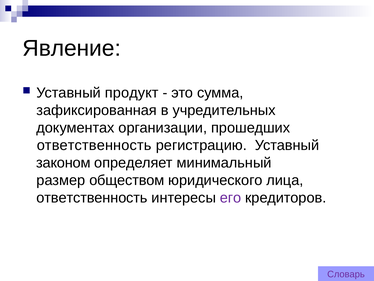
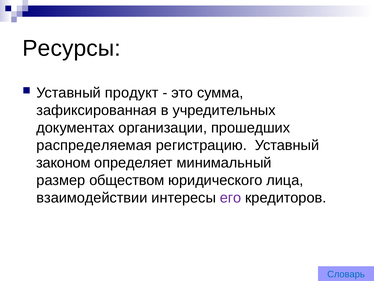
Явление: Явление -> Ресурсы
ответственность at (94, 145): ответственность -> распределяемая
ответственность at (92, 197): ответственность -> взаимодействии
Словарь colour: purple -> blue
